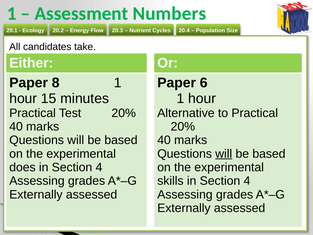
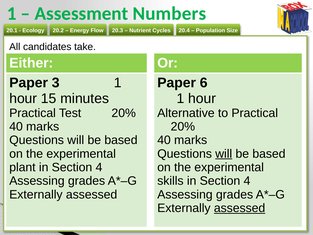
8: 8 -> 3
does: does -> plant
assessed at (240, 208) underline: none -> present
